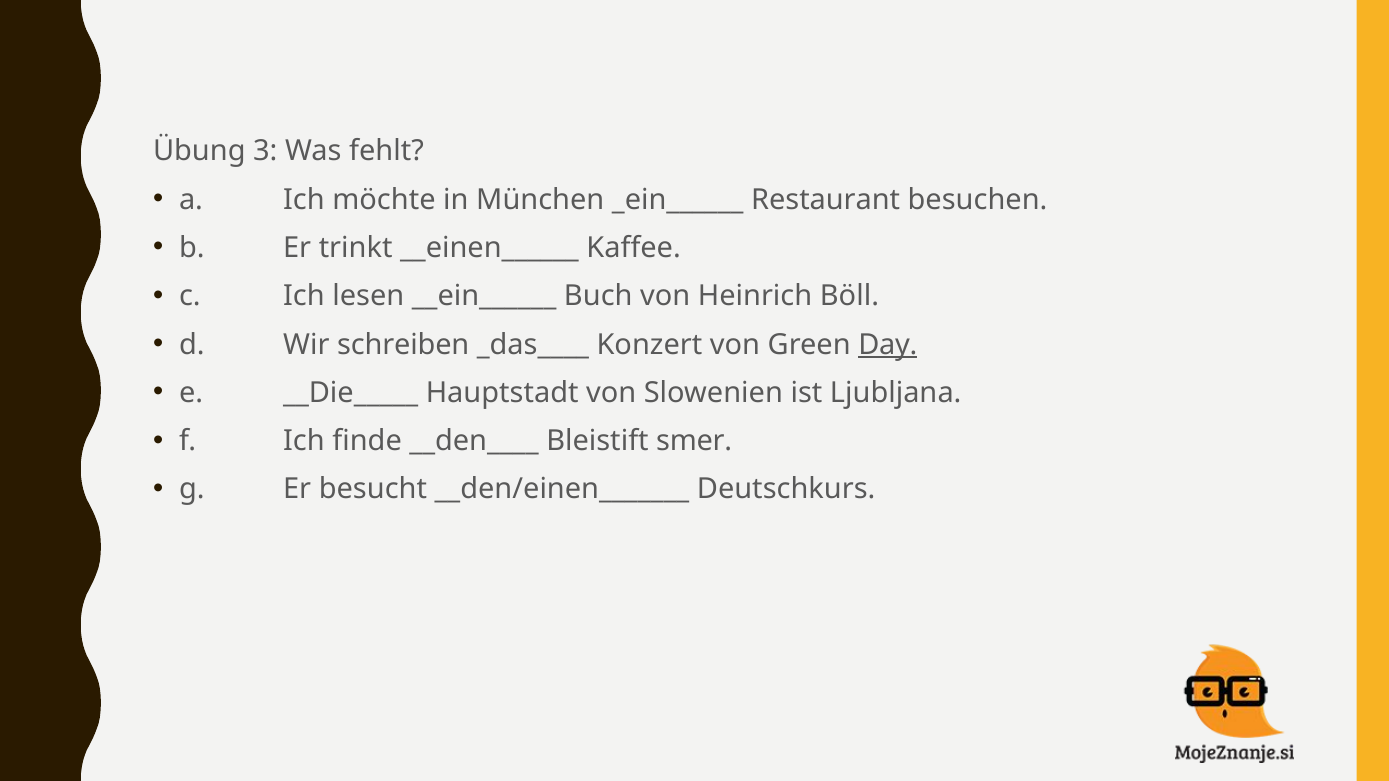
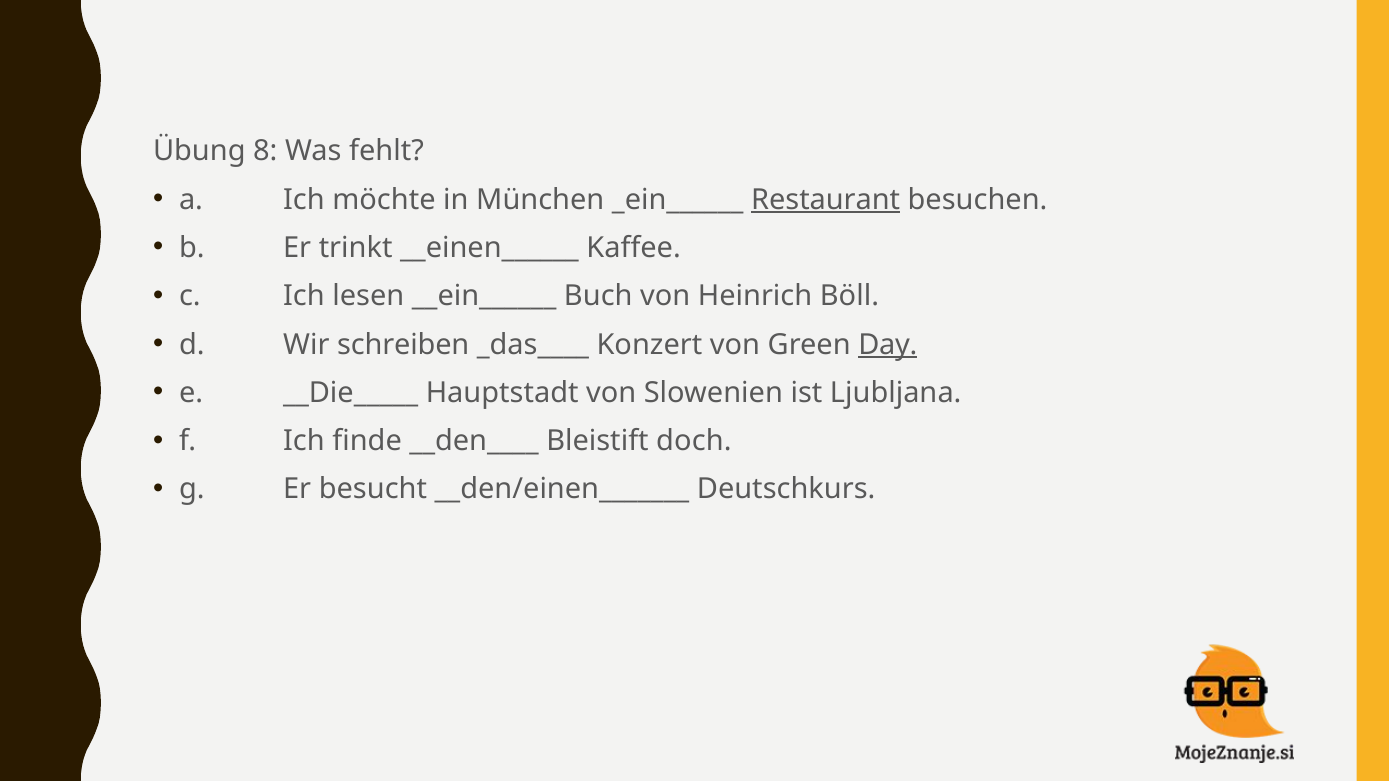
3: 3 -> 8
Restaurant underline: none -> present
smer: smer -> doch
